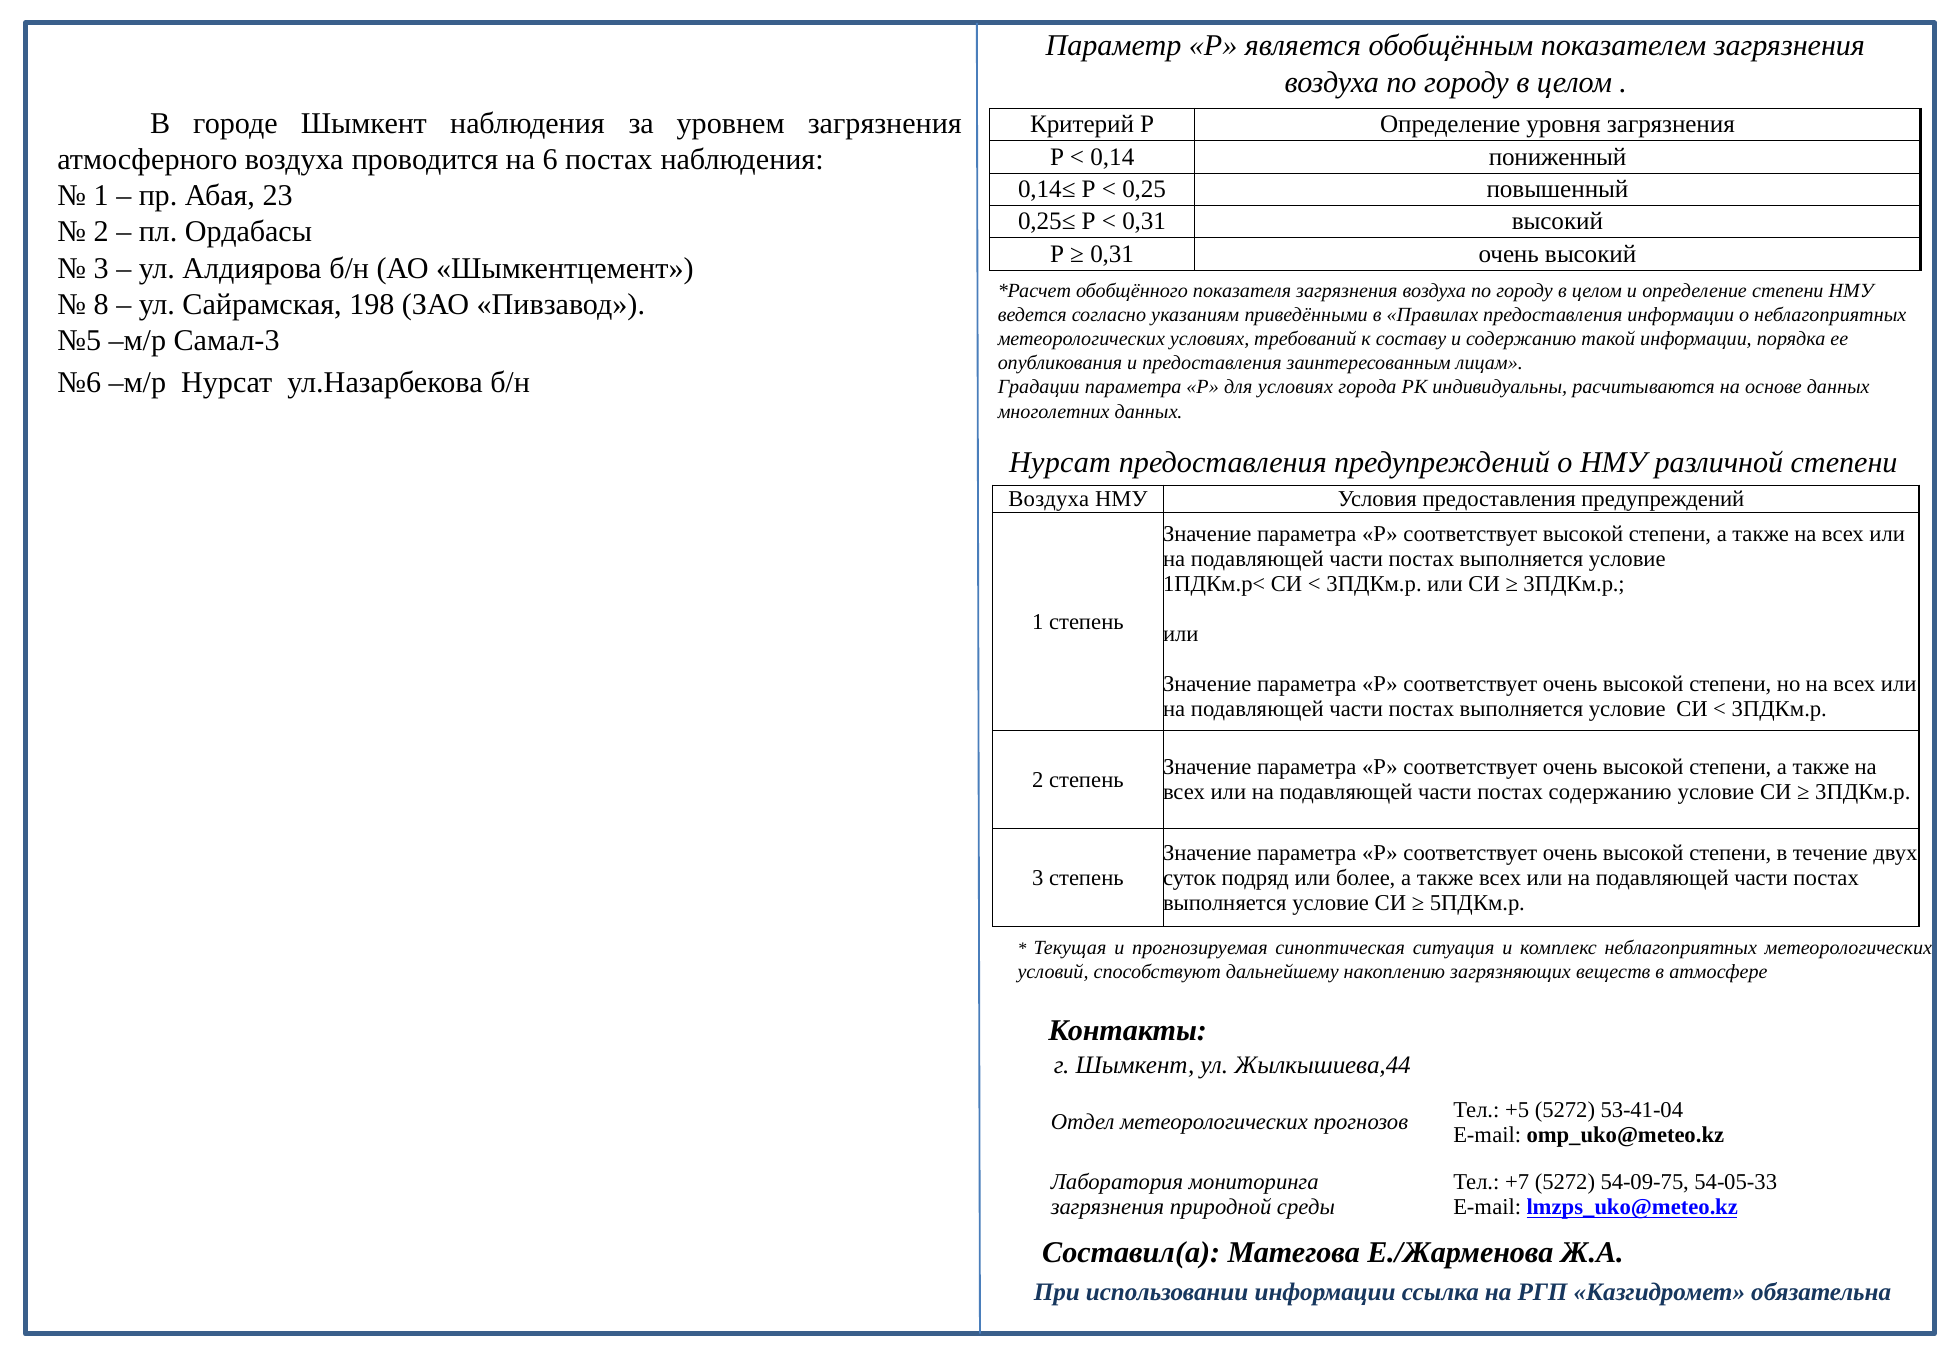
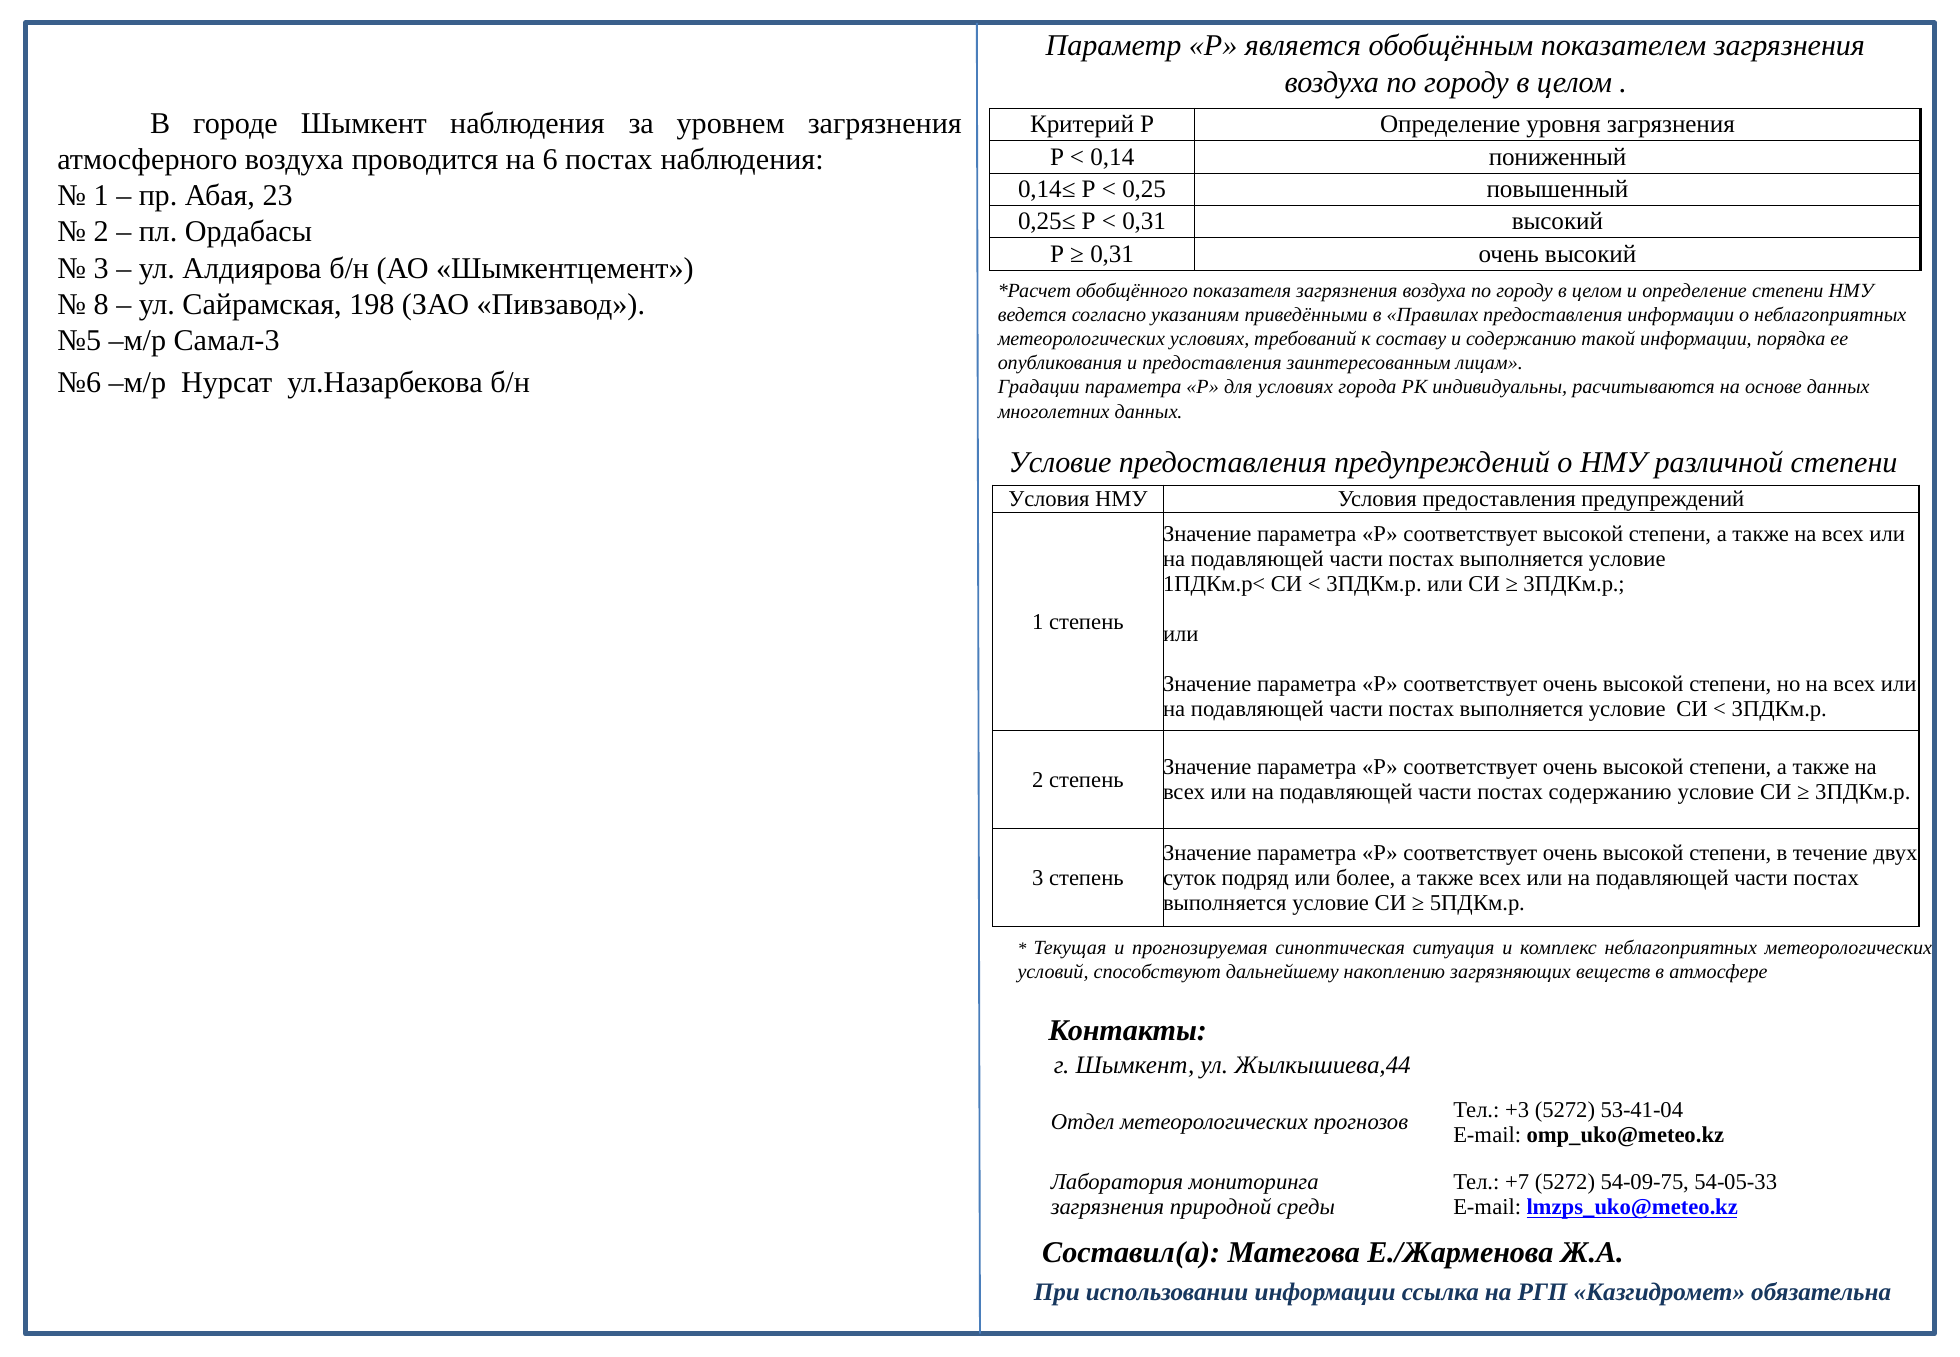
Нурсат at (1060, 462): Нурсат -> Условие
Воздуха at (1049, 499): Воздуха -> Условия
+5: +5 -> +3
